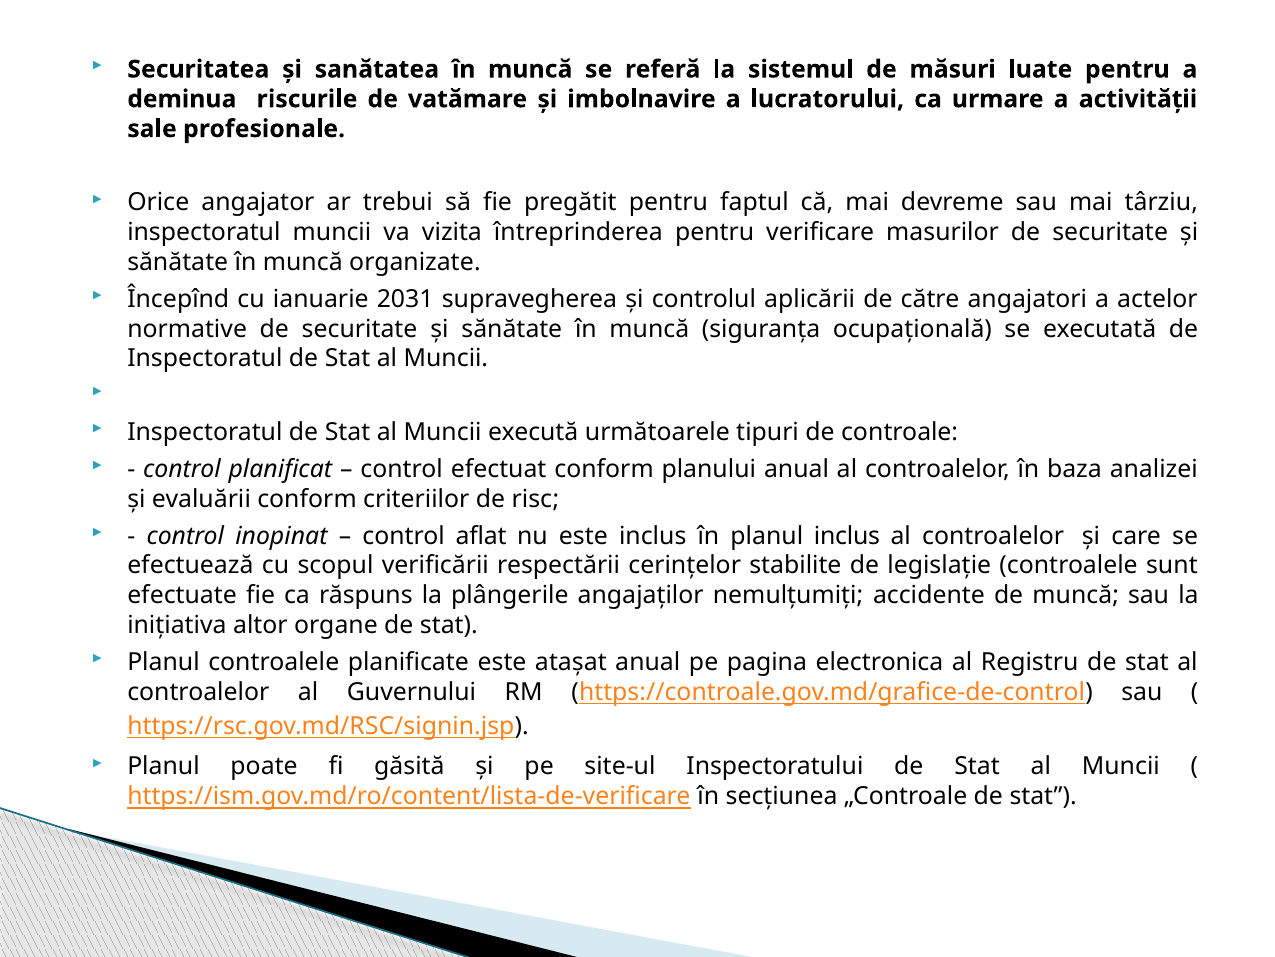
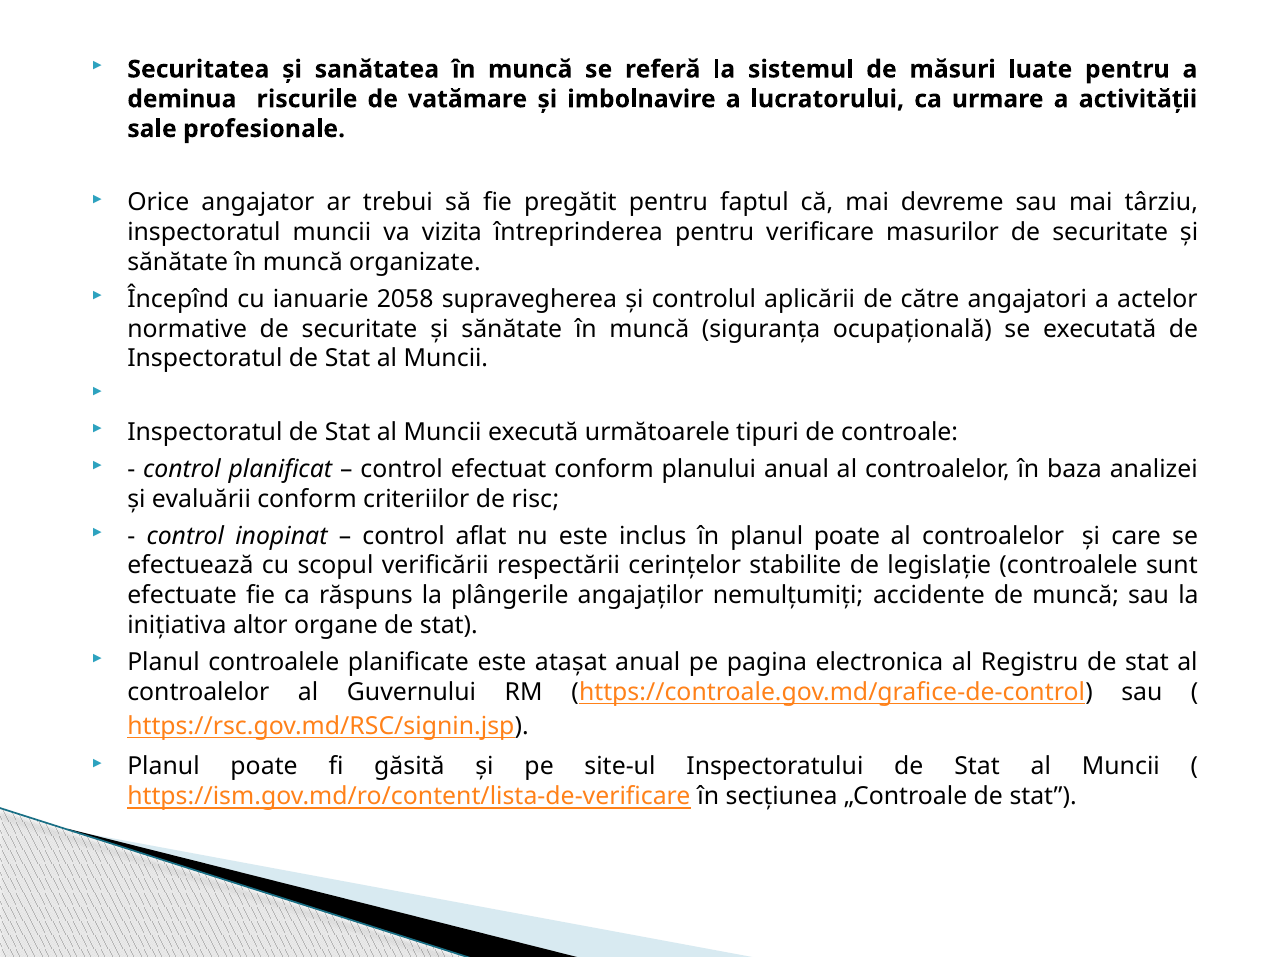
2031: 2031 -> 2058
în planul inclus: inclus -> poate
